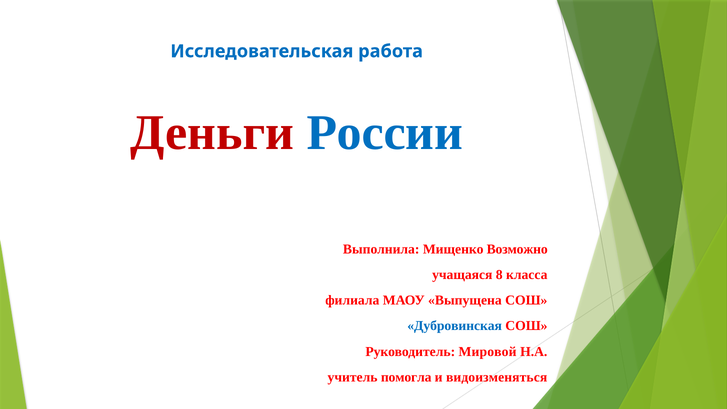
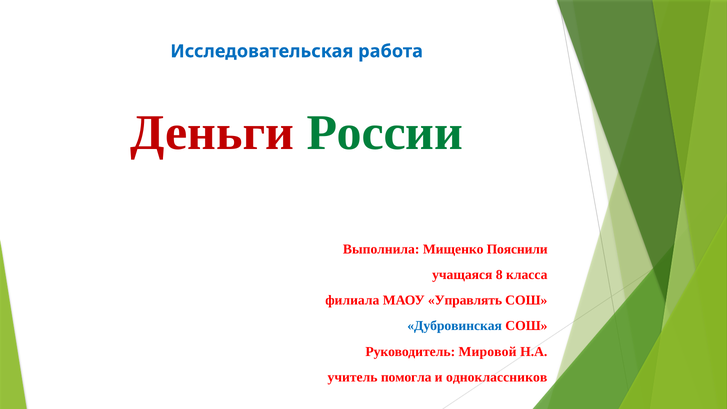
России colour: blue -> green
Возможно: Возможно -> Пояснили
Выпущена: Выпущена -> Управлять
видоизменяться: видоизменяться -> одноклассников
